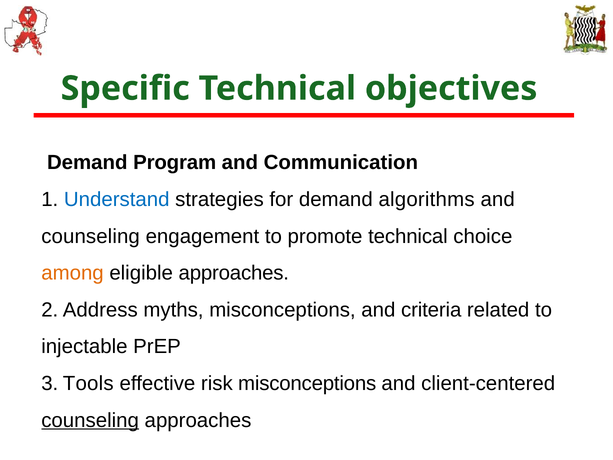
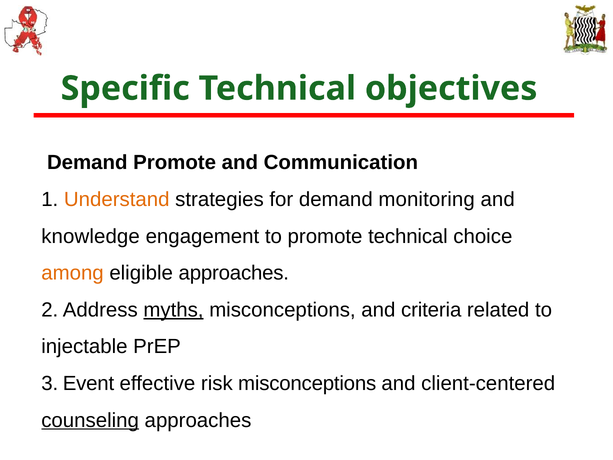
Demand Program: Program -> Promote
Understand colour: blue -> orange
algorithms: algorithms -> monitoring
counseling at (91, 236): counseling -> knowledge
myths underline: none -> present
Tools: Tools -> Event
